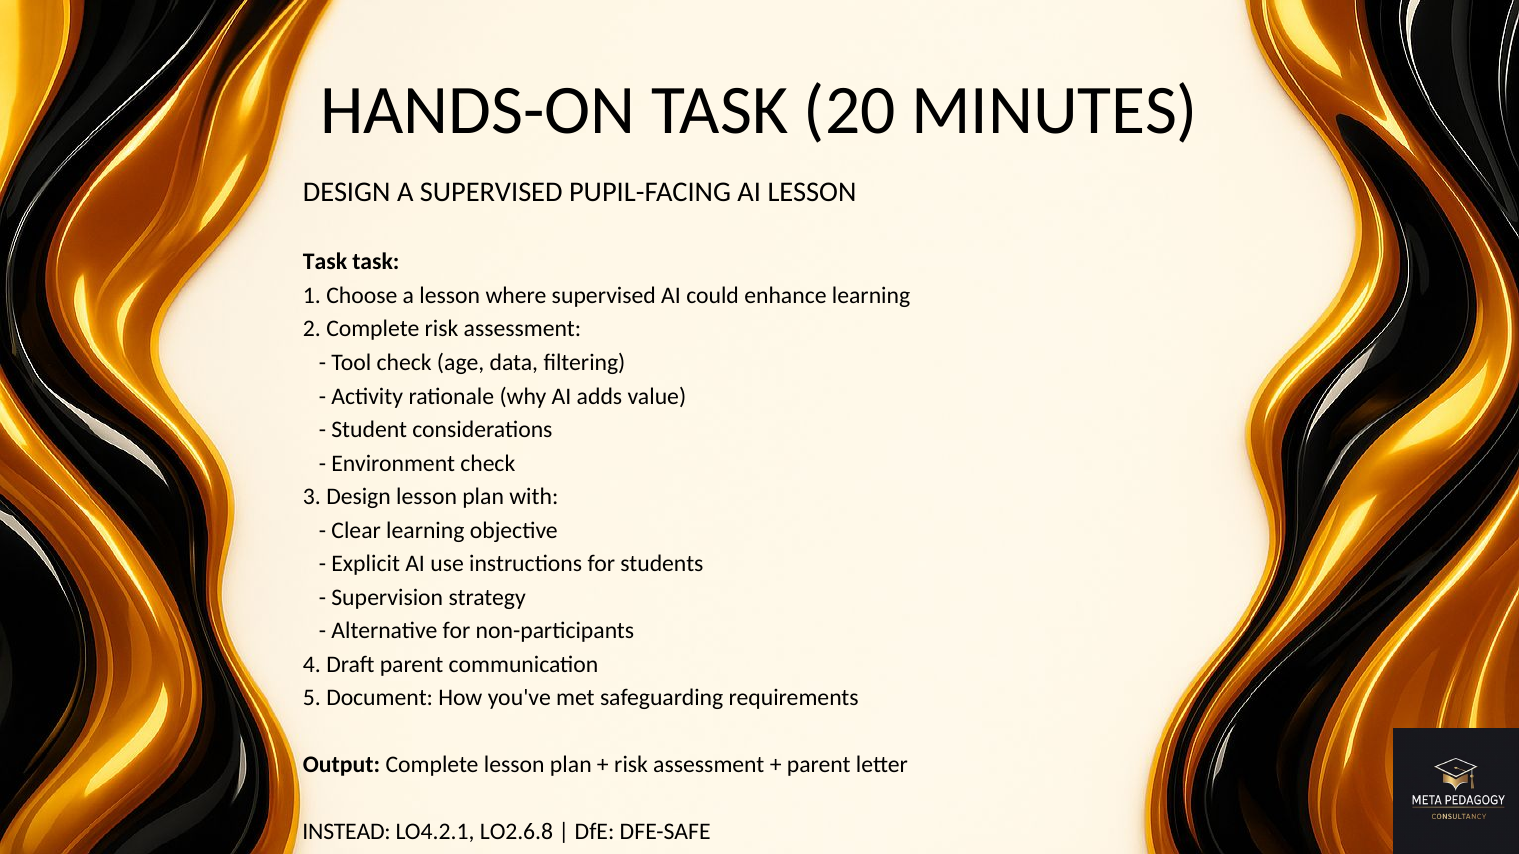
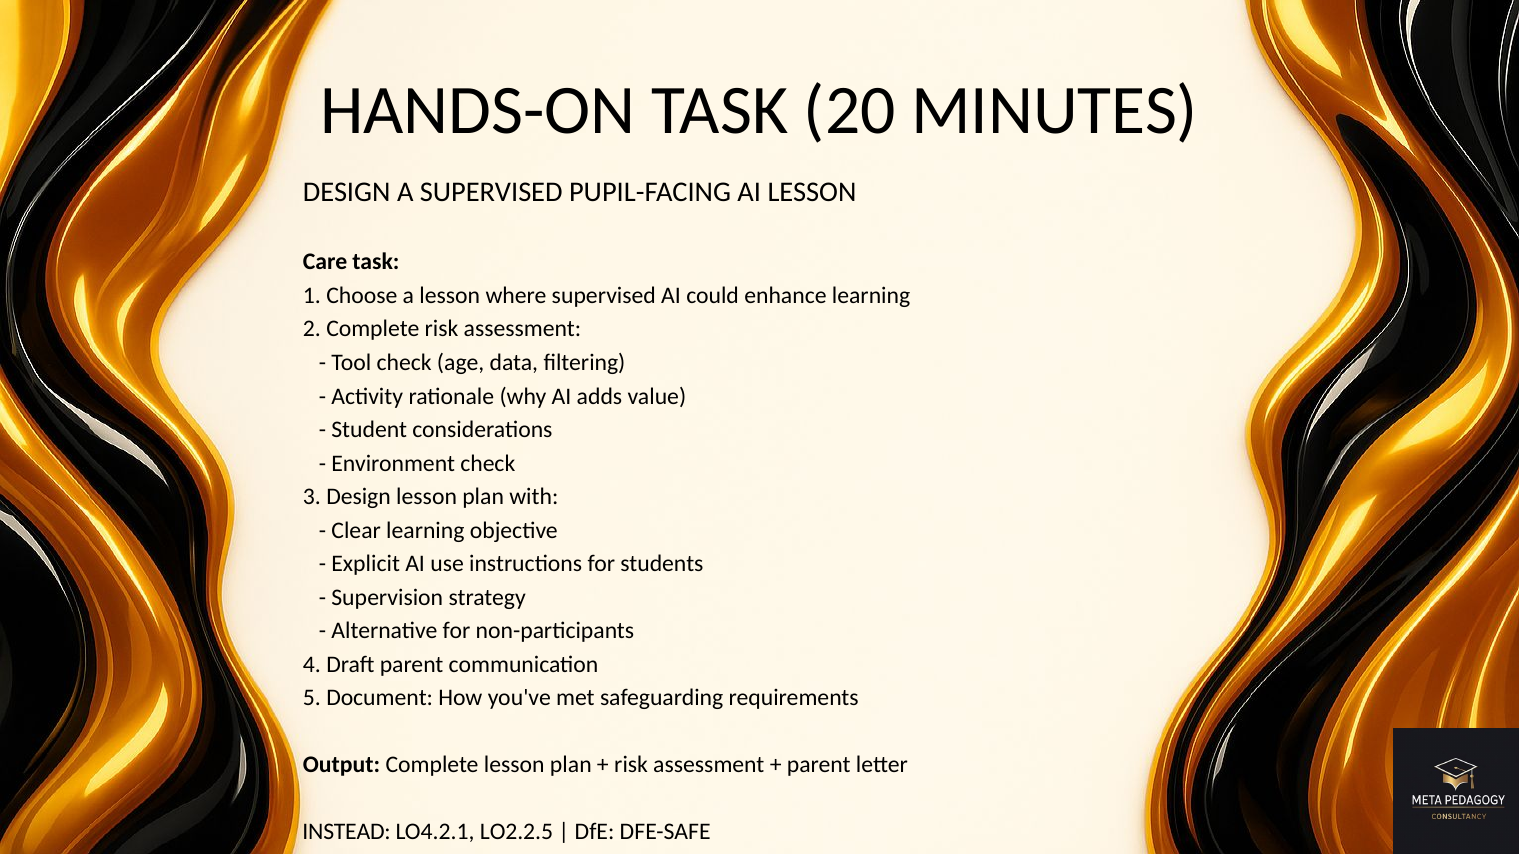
Task at (325, 262): Task -> Care
LO2.6.8: LO2.6.8 -> LO2.2.5
